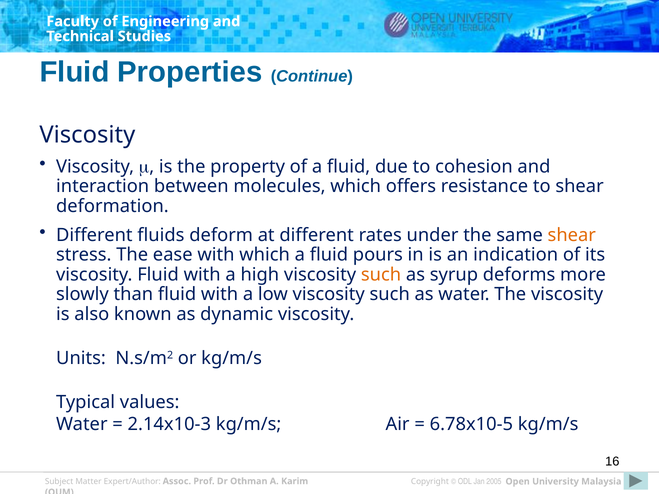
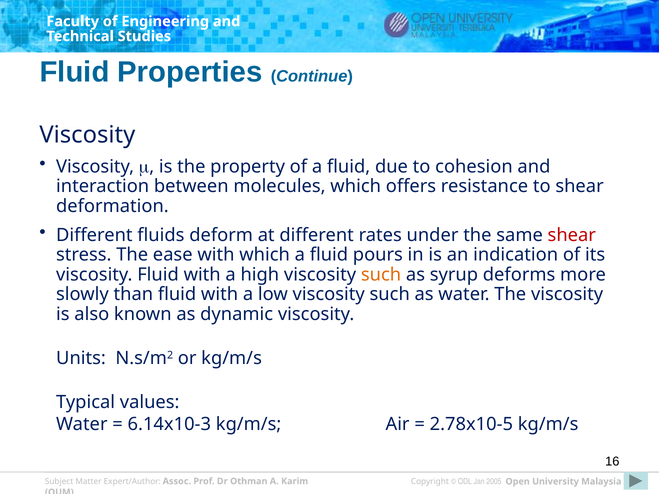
shear at (572, 235) colour: orange -> red
2.14x10-3: 2.14x10-3 -> 6.14x10-3
6.78x10-5: 6.78x10-5 -> 2.78x10-5
